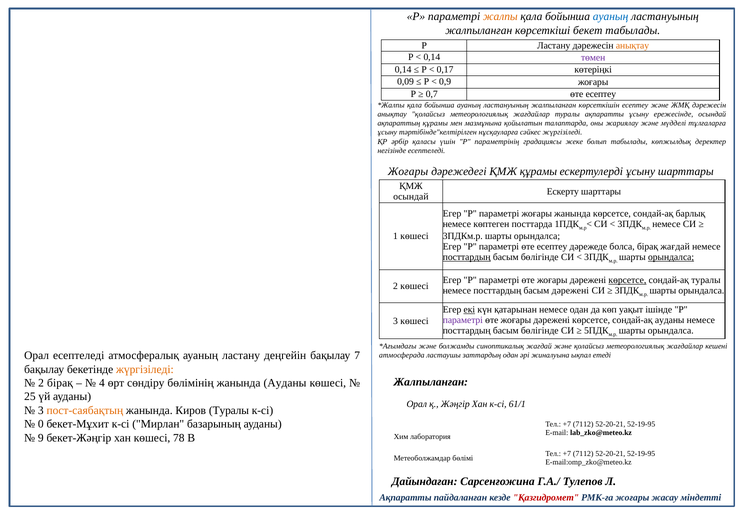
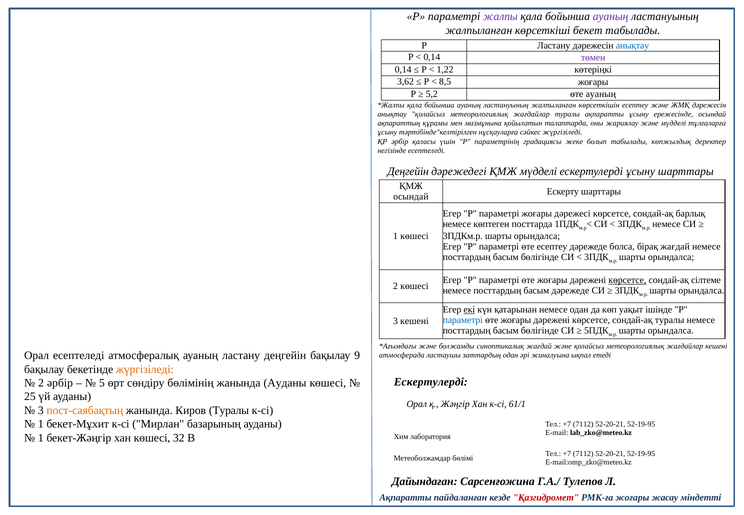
жалпы colour: orange -> purple
ауаның at (611, 17) colour: blue -> purple
анықтау at (632, 46) colour: orange -> blue
0,17: 0,17 -> 1,22
0,09: 0,09 -> 3,62
0,9: 0,9 -> 8,5
0,7: 0,7 -> 5,2
есептеу at (601, 94): есептеу -> ауаның
Жоғары at (408, 171): Жоғары -> Деңгейін
ҚМЖ құрамы: құрамы -> мүдделі
жоғары жанында: жанында -> дәрежесі
посттардың at (467, 257) underline: present -> none
орындалса at (671, 257) underline: present -> none
сондай-ақ туралы: туралы -> сілтеме
басым дәрежені: дәрежені -> дәрежеде
параметрі at (463, 320) colour: purple -> blue
сондай-ақ ауданы: ауданы -> туралы
3 көшесі: көшесі -> кешені
7: 7 -> 9
Жалпыланған at (431, 382): Жалпыланған -> Ескертулерді
2 бірақ: бірақ -> әрбір
4: 4 -> 5
0 at (41, 424): 0 -> 1
9 at (41, 438): 9 -> 1
78: 78 -> 32
